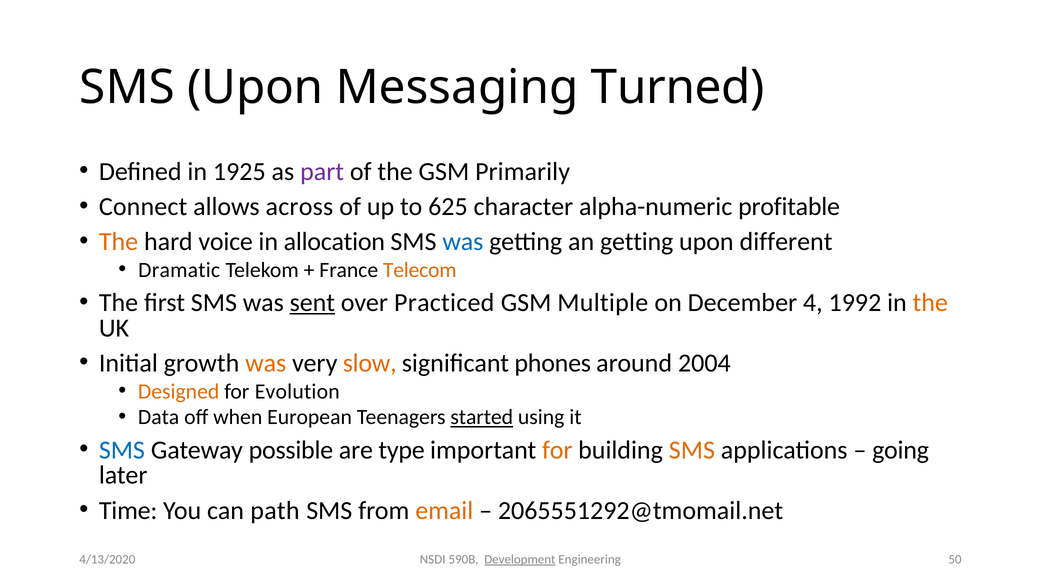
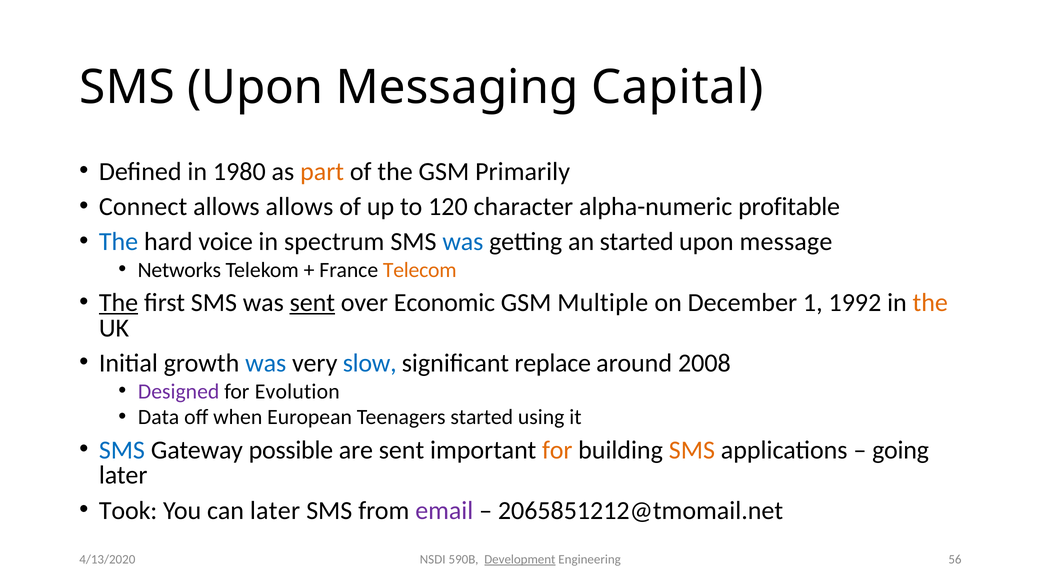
Turned: Turned -> Capital
1925: 1925 -> 1980
part colour: purple -> orange
allows across: across -> allows
625: 625 -> 120
The at (119, 241) colour: orange -> blue
allocation: allocation -> spectrum
an getting: getting -> started
different: different -> message
Dramatic: Dramatic -> Networks
The at (119, 302) underline: none -> present
Practiced: Practiced -> Economic
4: 4 -> 1
was at (266, 363) colour: orange -> blue
slow colour: orange -> blue
phones: phones -> replace
2004: 2004 -> 2008
Designed colour: orange -> purple
started at (482, 417) underline: present -> none
are type: type -> sent
Time: Time -> Took
can path: path -> later
email colour: orange -> purple
2065551292@tmomail.net: 2065551292@tmomail.net -> 2065851212@tmomail.net
50: 50 -> 56
